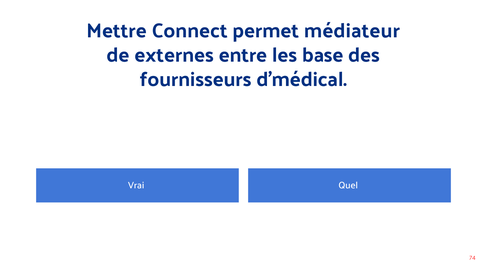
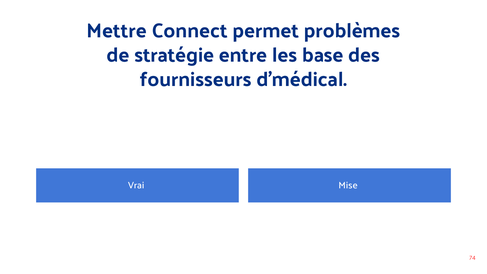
médiateur: médiateur -> problèmes
externes: externes -> stratégie
Quel: Quel -> Mise
